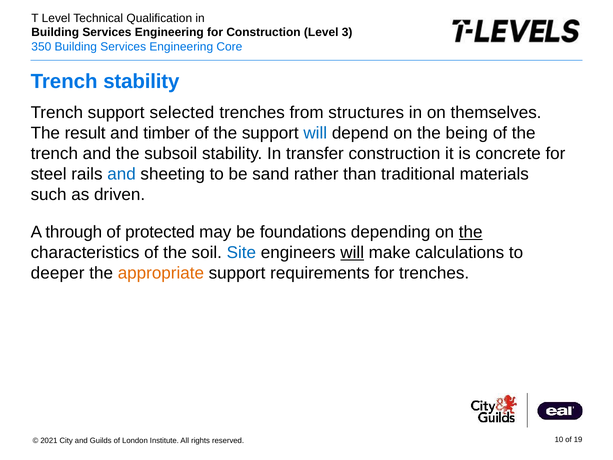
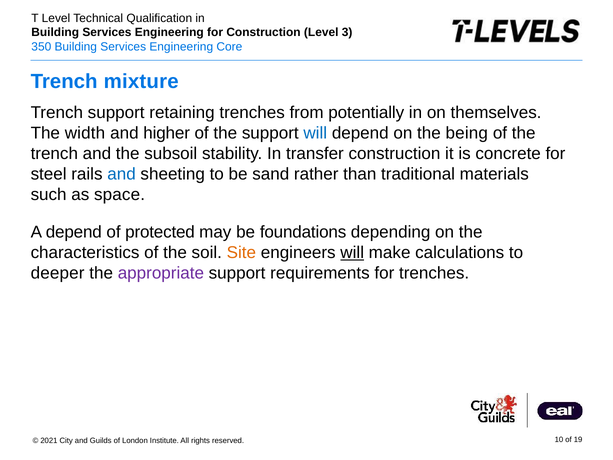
Trench stability: stability -> mixture
selected: selected -> retaining
structures: structures -> potentially
result: result -> width
timber: timber -> higher
driven: driven -> space
A through: through -> depend
the at (471, 232) underline: present -> none
Site colour: blue -> orange
appropriate colour: orange -> purple
